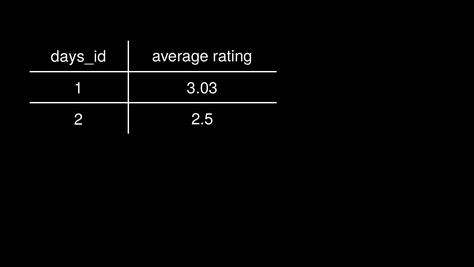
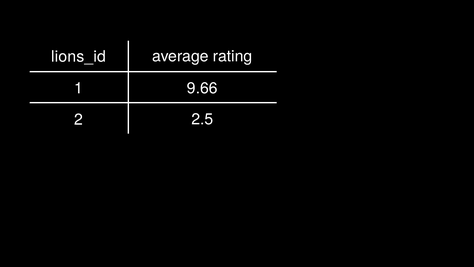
days_id: days_id -> lions_id
3.03: 3.03 -> 9.66
